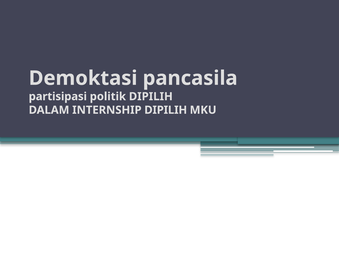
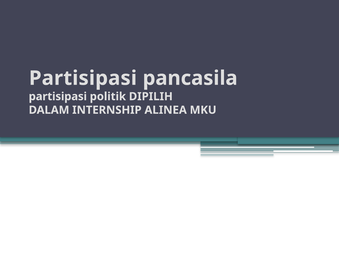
Demoktasi at (83, 78): Demoktasi -> Partisipasi
INTERNSHIP DIPILIH: DIPILIH -> ALINEA
